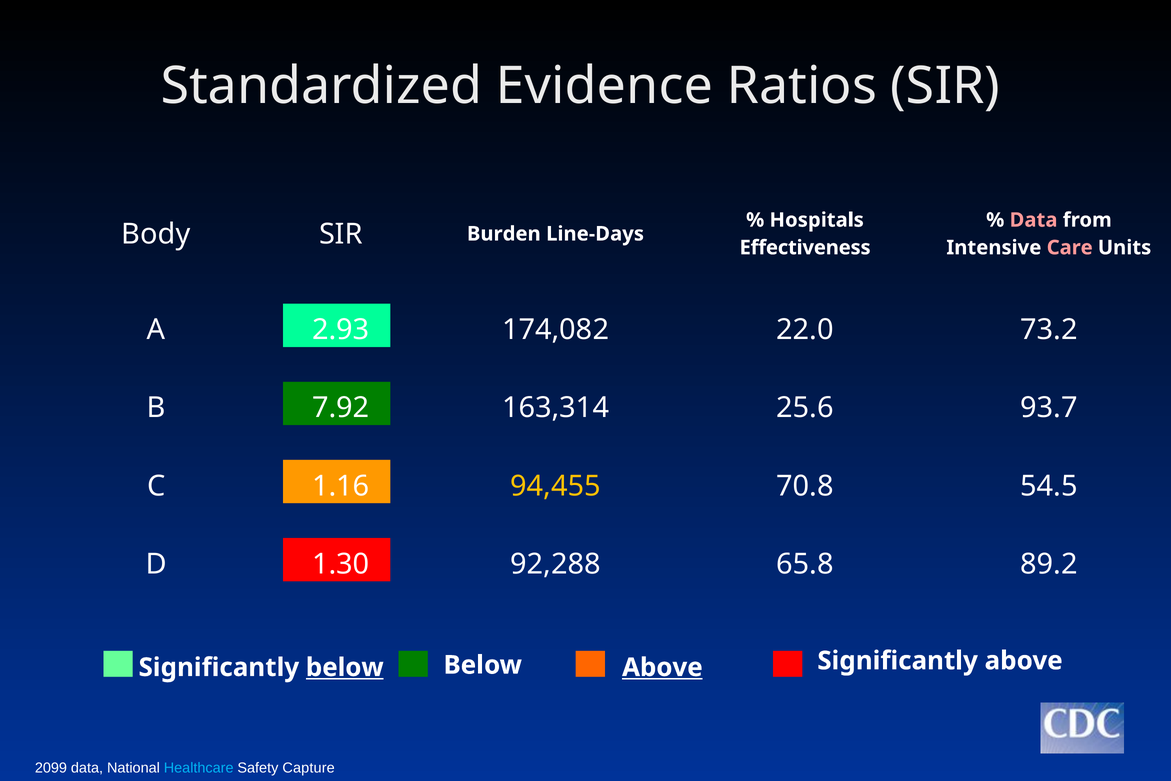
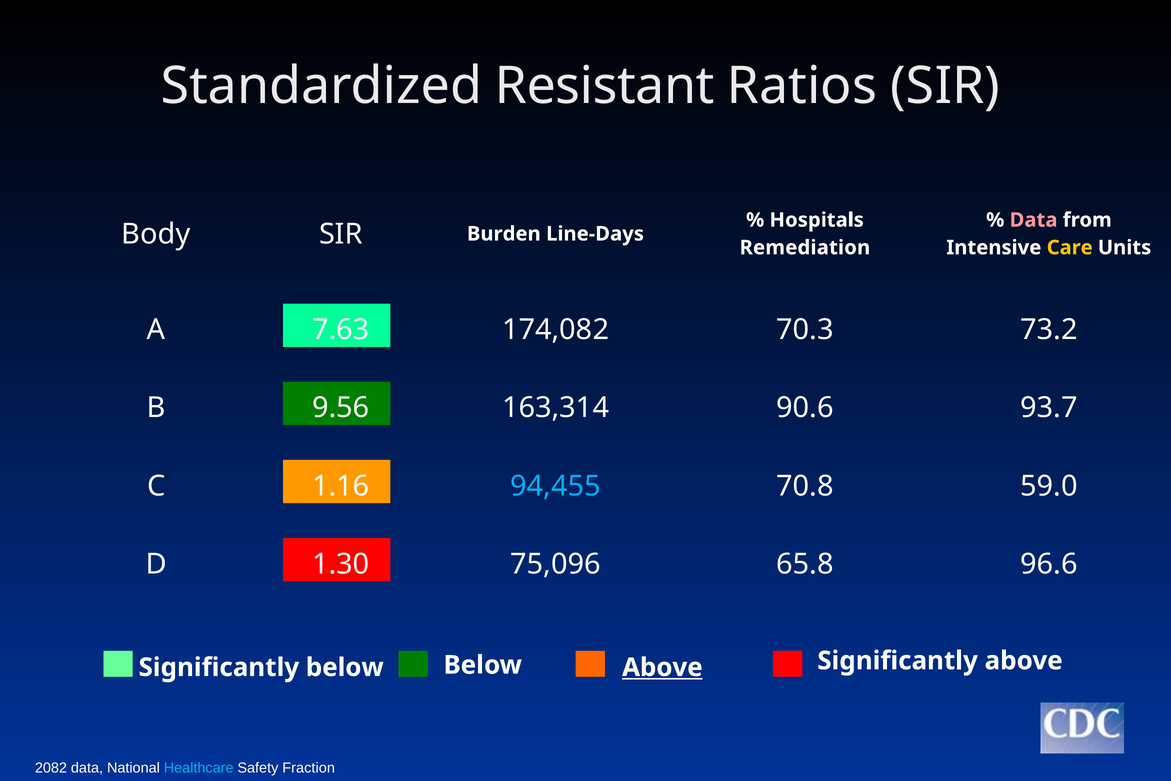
Evidence: Evidence -> Resistant
Effectiveness: Effectiveness -> Remediation
Care colour: pink -> yellow
2.93: 2.93 -> 7.63
22.0: 22.0 -> 70.3
7.92: 7.92 -> 9.56
25.6: 25.6 -> 90.6
94,455 colour: yellow -> light blue
54.5: 54.5 -> 59.0
92,288: 92,288 -> 75,096
89.2: 89.2 -> 96.6
below at (345, 667) underline: present -> none
2099: 2099 -> 2082
Capture: Capture -> Fraction
